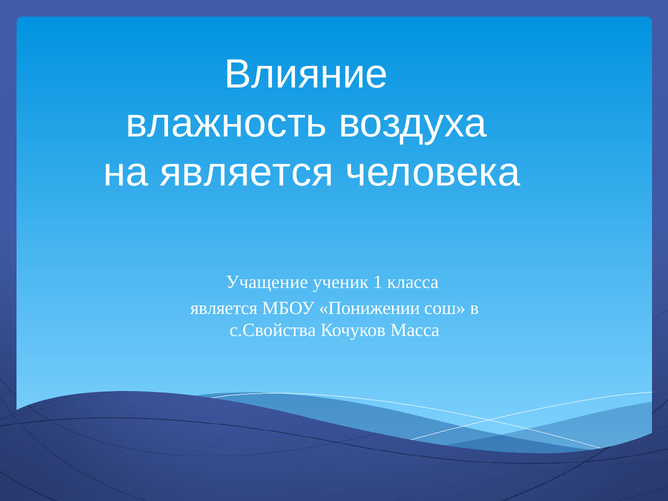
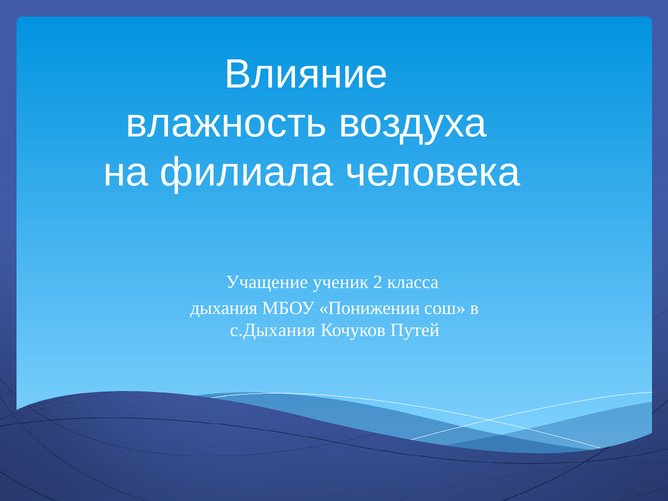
на является: является -> филиала
1: 1 -> 2
является at (224, 308): является -> дыхания
с.Свойства: с.Свойства -> с.Дыхания
Масса: Масса -> Путей
